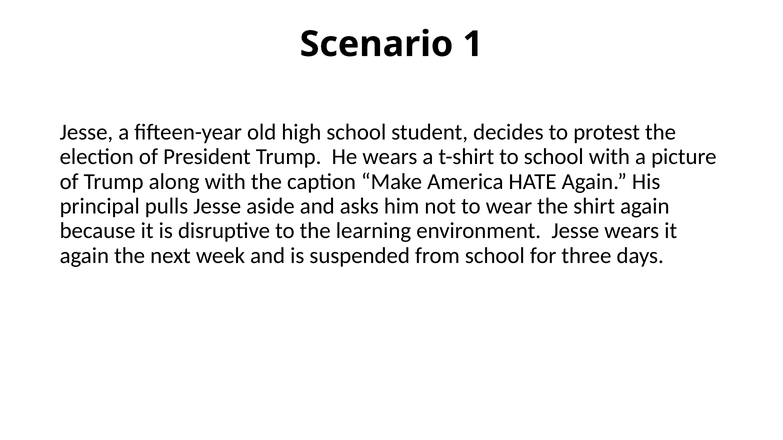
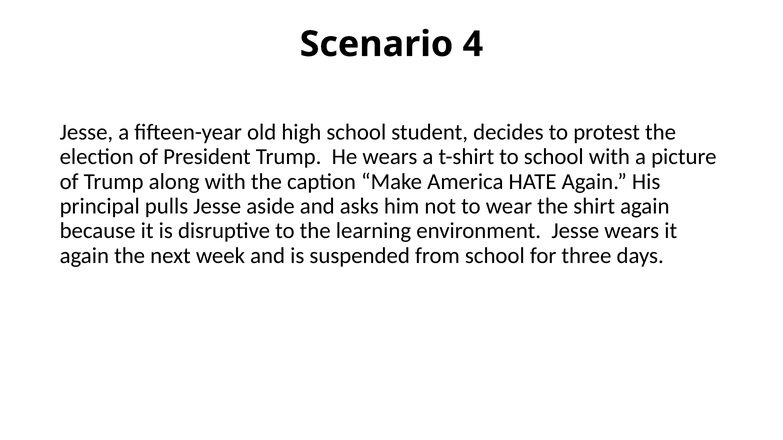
1: 1 -> 4
